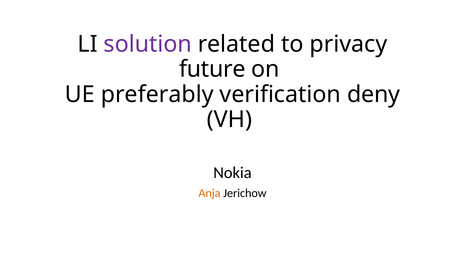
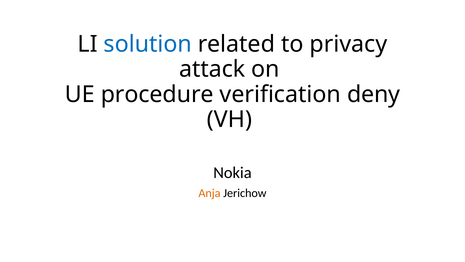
solution colour: purple -> blue
future: future -> attack
preferably: preferably -> procedure
